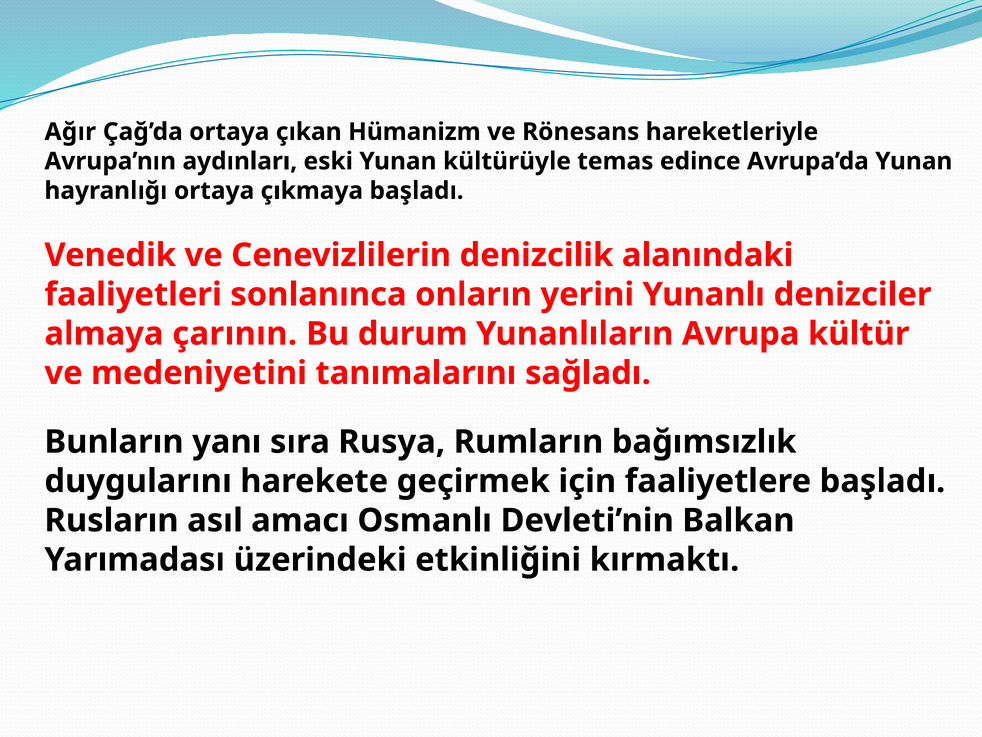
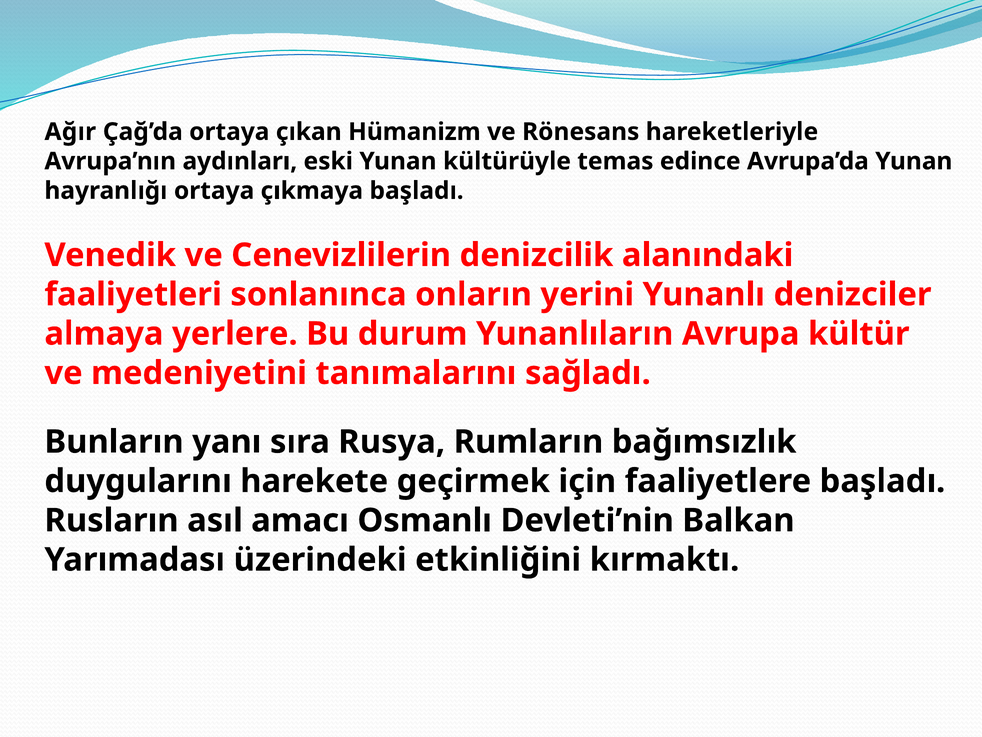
çarının: çarının -> yerlere
